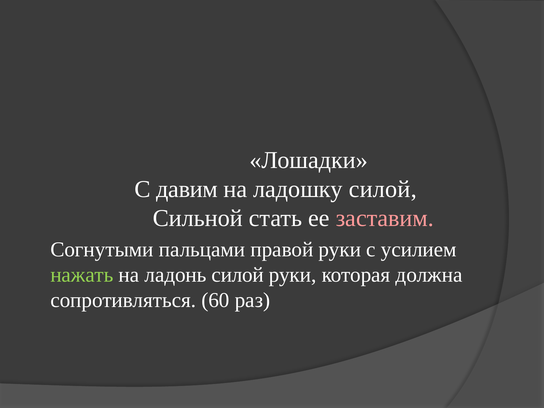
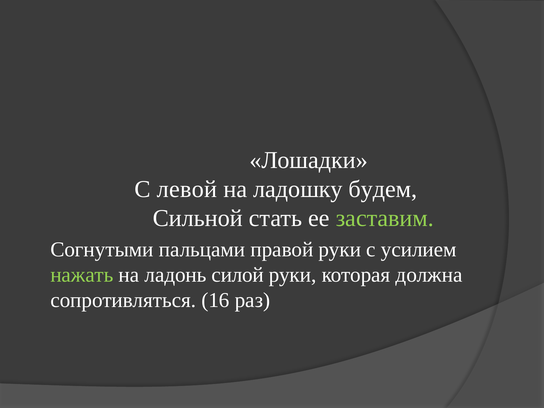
давим: давим -> левой
ладошку силой: силой -> будем
заставим colour: pink -> light green
60: 60 -> 16
